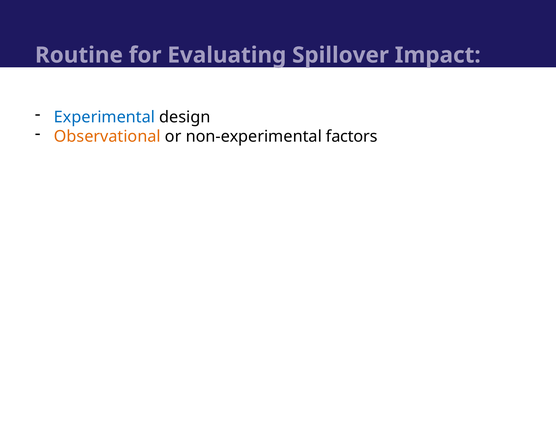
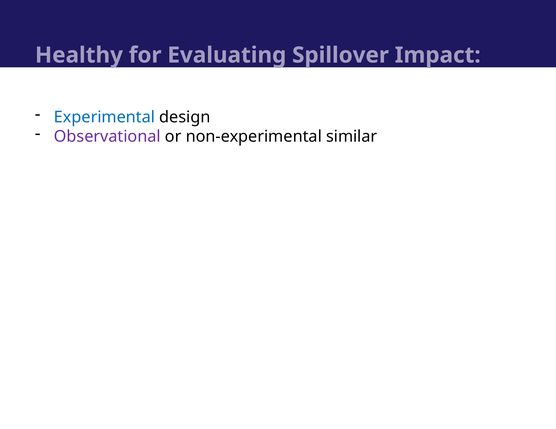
Routine: Routine -> Healthy
Observational colour: orange -> purple
factors: factors -> similar
